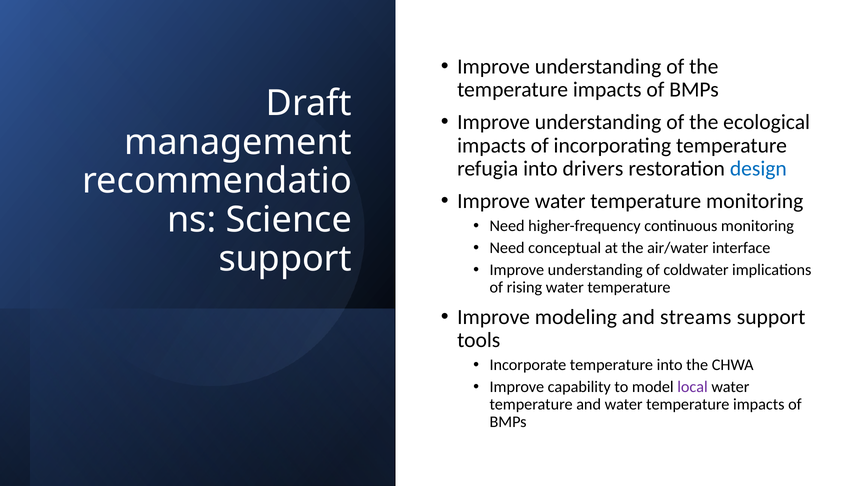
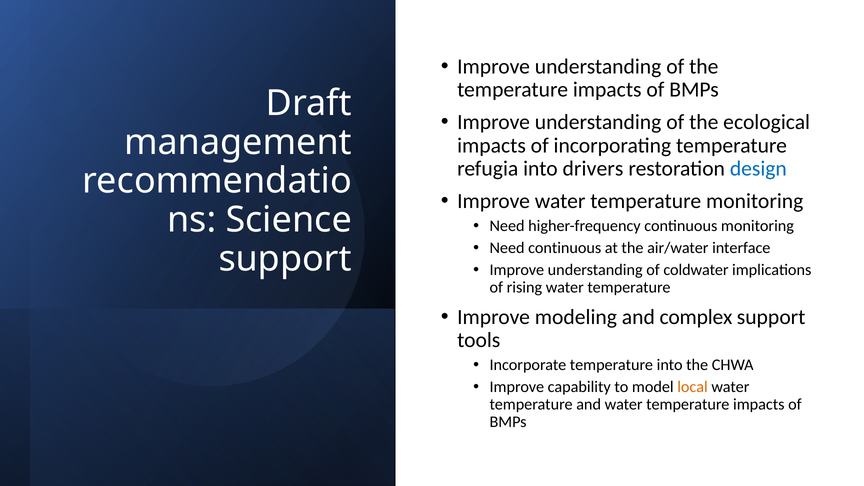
Need conceptual: conceptual -> continuous
streams: streams -> complex
local colour: purple -> orange
